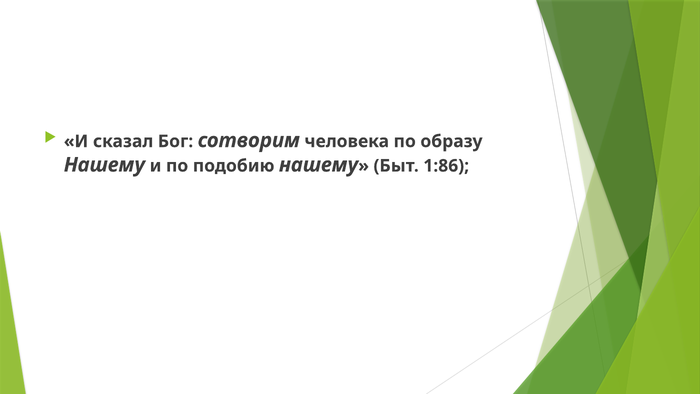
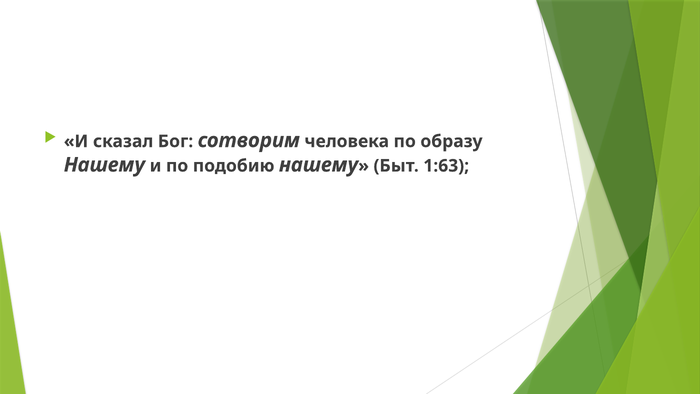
1:86: 1:86 -> 1:63
